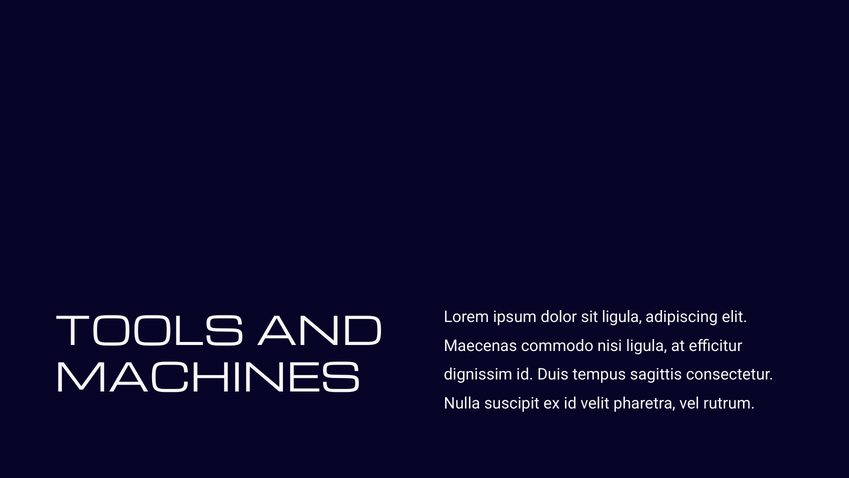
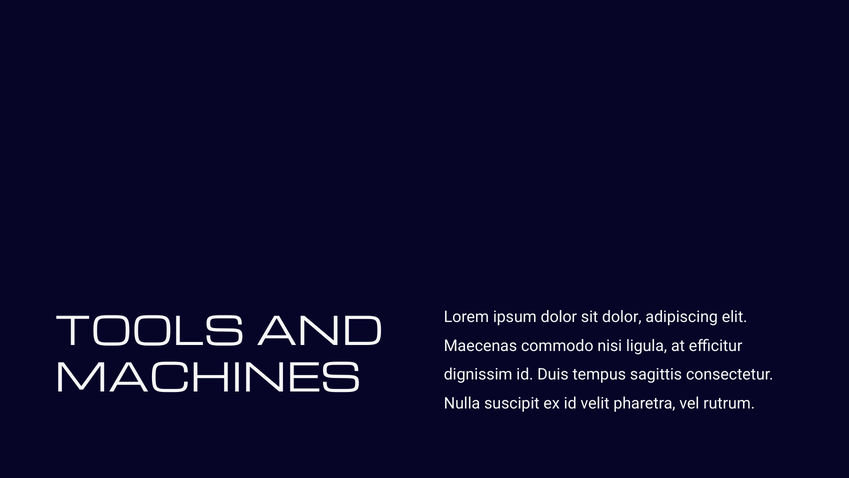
sit ligula: ligula -> dolor
